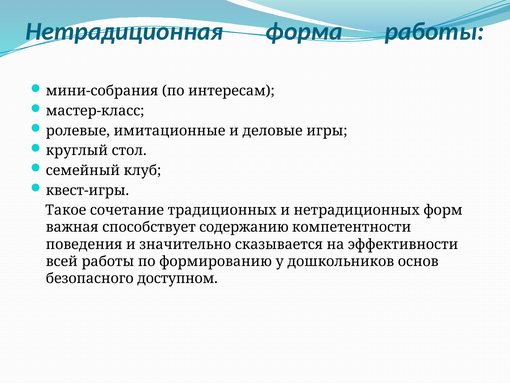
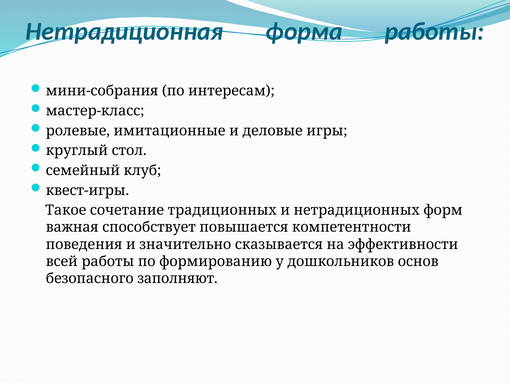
содержанию: содержанию -> повышается
доступном: доступном -> заполняют
